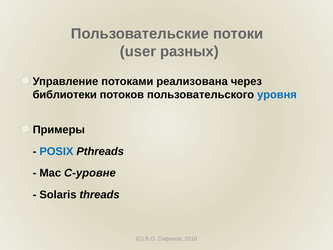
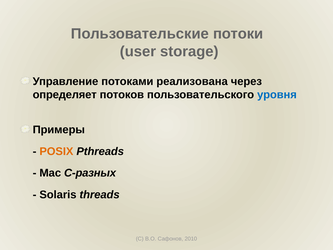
разных: разных -> storage
библиотеки: библиотеки -> определяет
POSIX colour: blue -> orange
C-уровне: C-уровне -> C-разных
